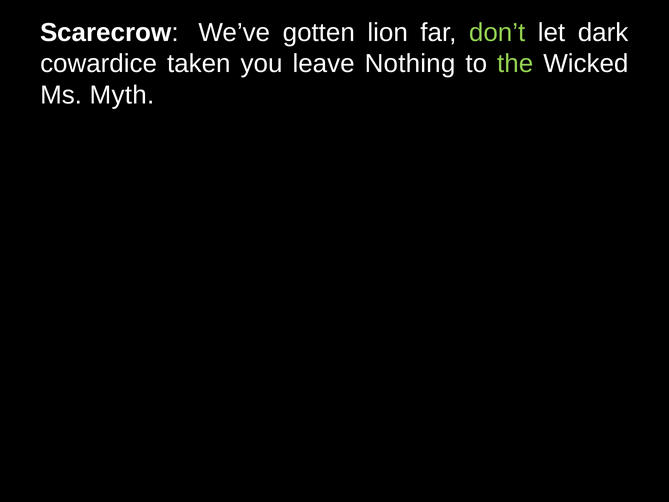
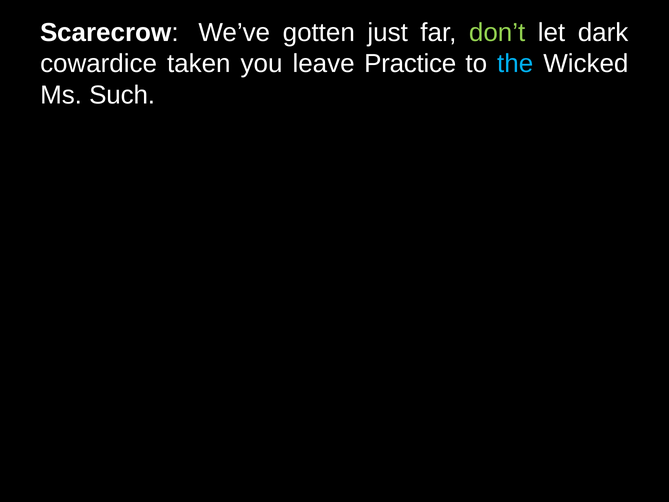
lion: lion -> just
Nothing: Nothing -> Practice
the colour: light green -> light blue
Myth: Myth -> Such
